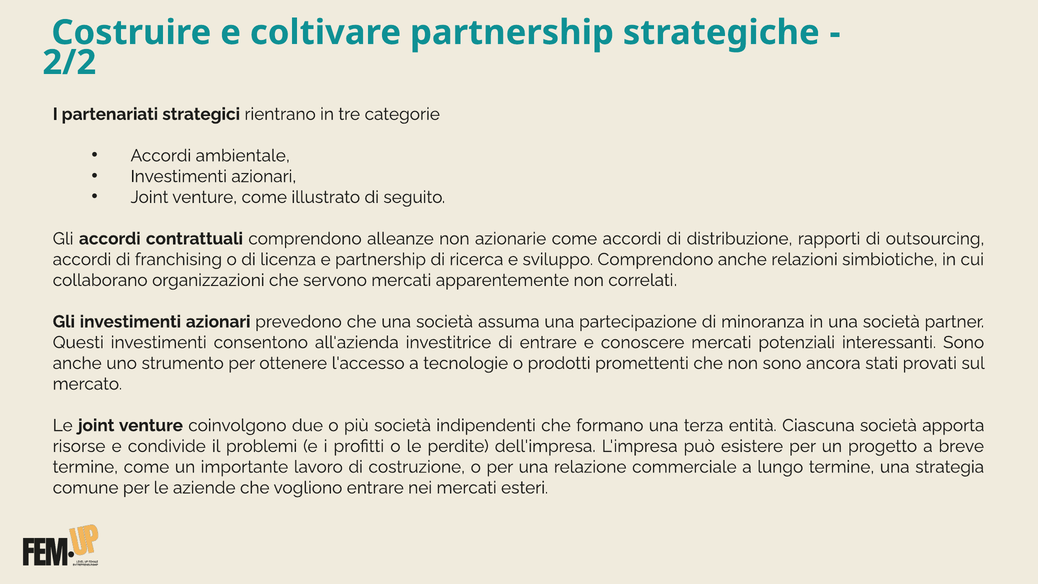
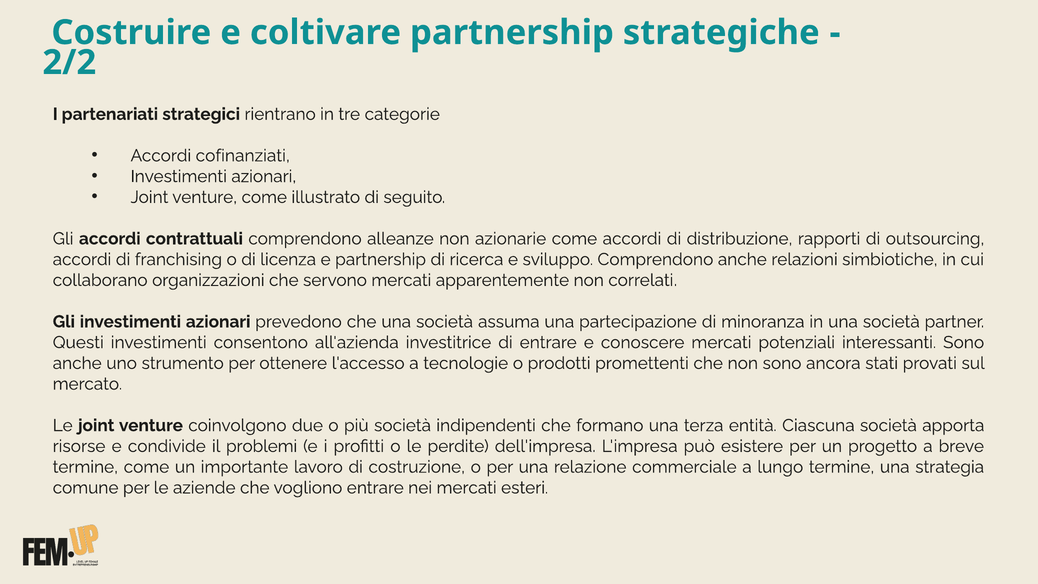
ambientale: ambientale -> cofinanziati
